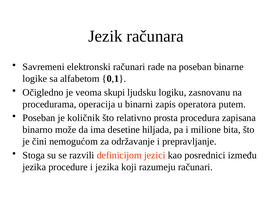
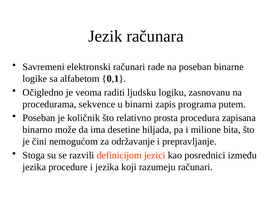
skupi: skupi -> raditi
operacija: operacija -> sekvence
operatora: operatora -> programa
